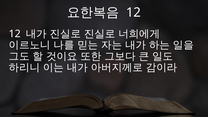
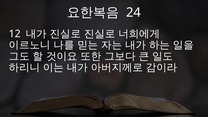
12 at (133, 13): 12 -> 24
